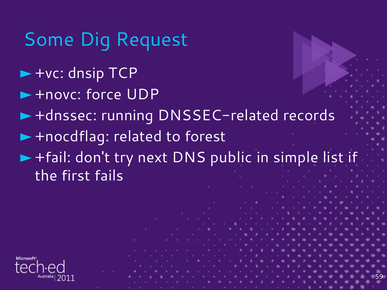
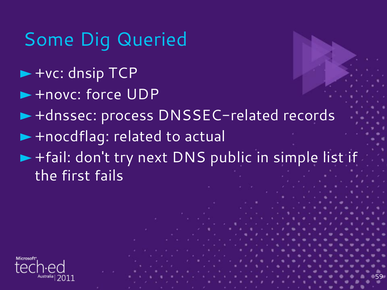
Request: Request -> Queried
running: running -> process
forest: forest -> actual
